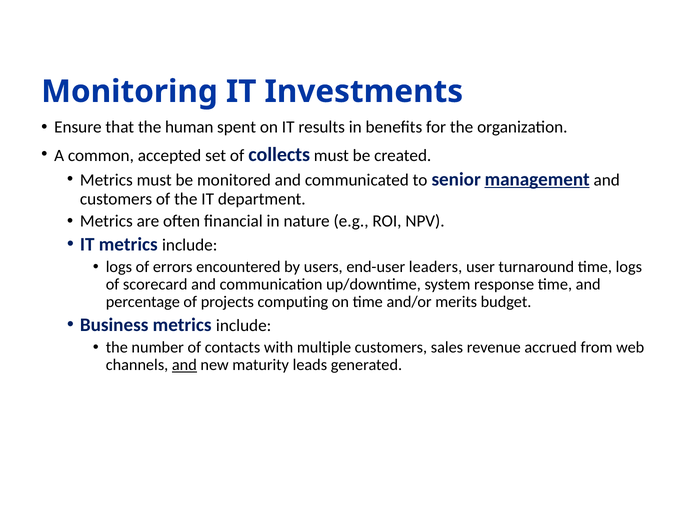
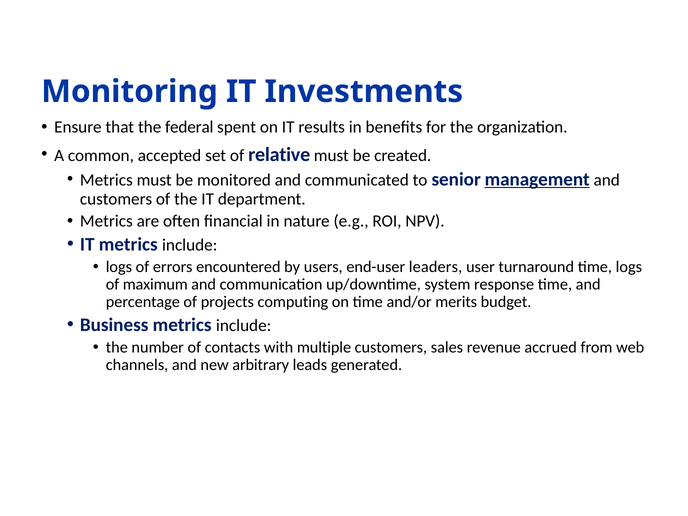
human: human -> federal
collects: collects -> relative
scorecard: scorecard -> maximum
and at (184, 365) underline: present -> none
maturity: maturity -> arbitrary
